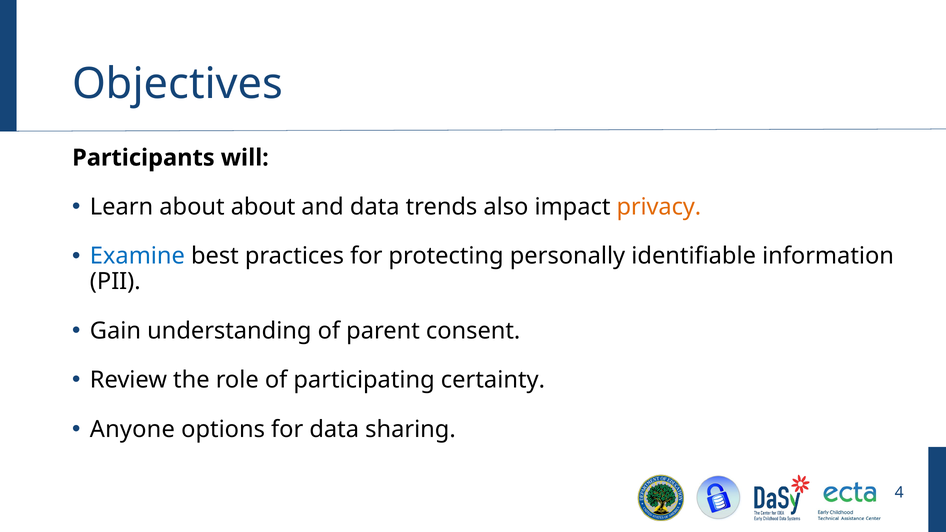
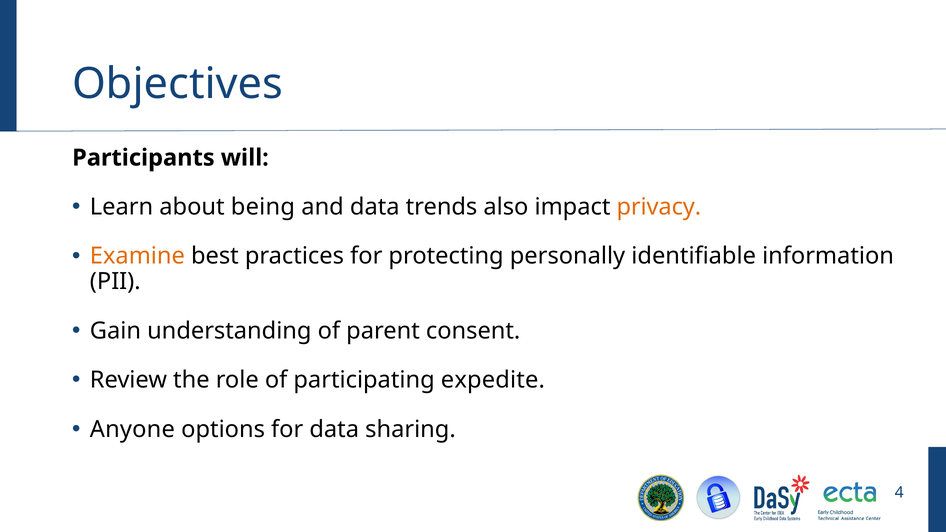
about about: about -> being
Examine colour: blue -> orange
certainty: certainty -> expedite
